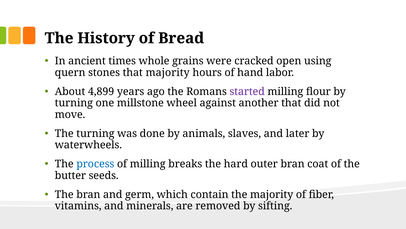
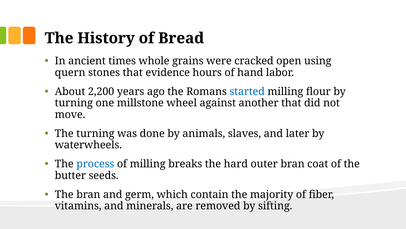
that majority: majority -> evidence
4,899: 4,899 -> 2,200
started colour: purple -> blue
